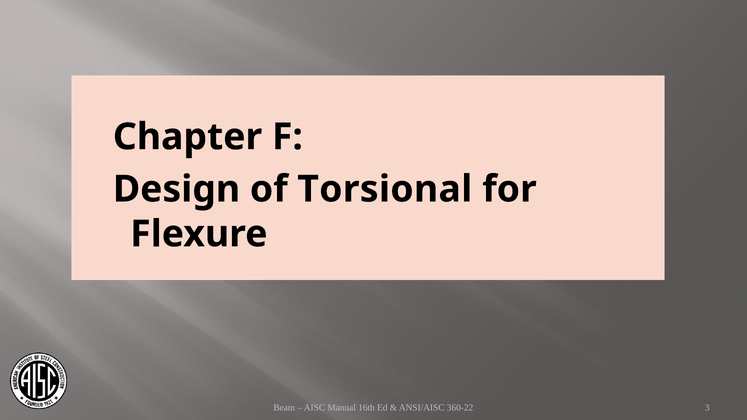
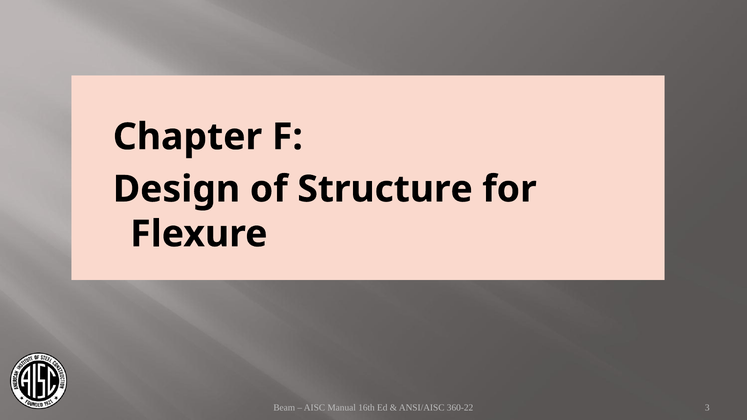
Torsional: Torsional -> Structure
